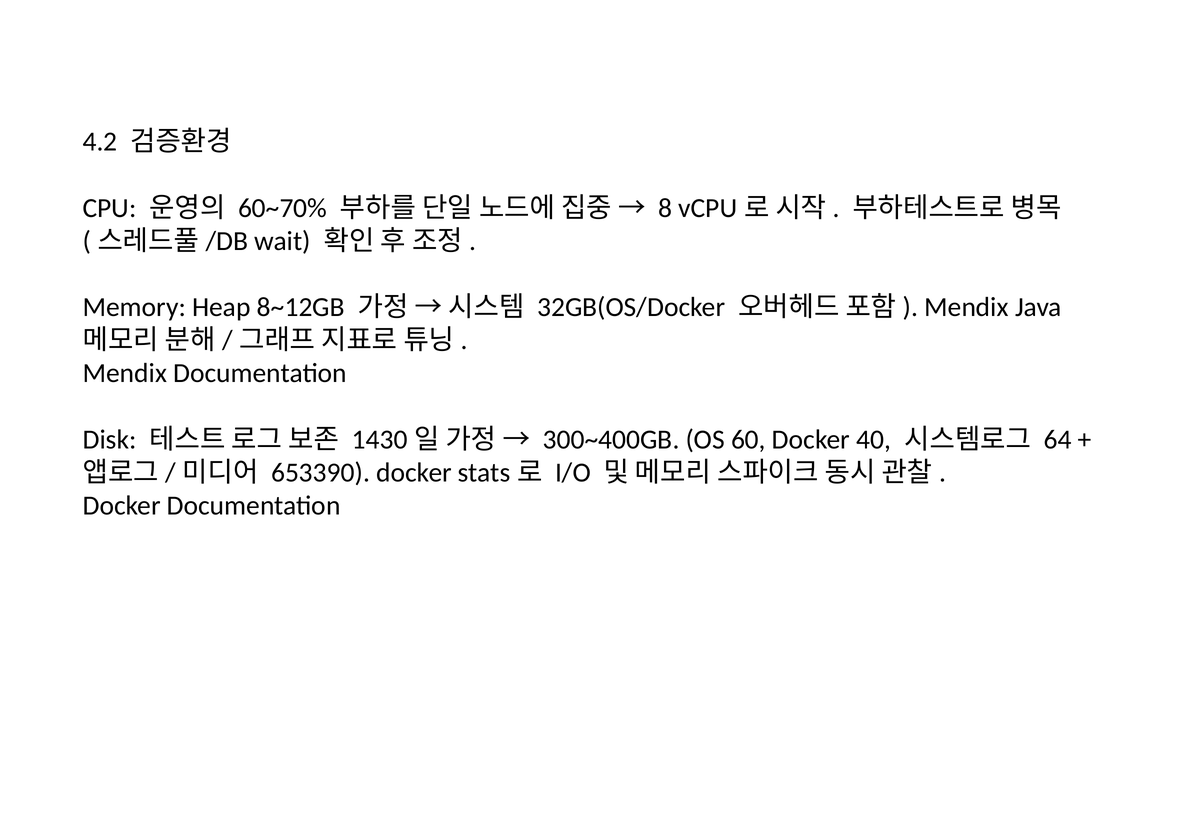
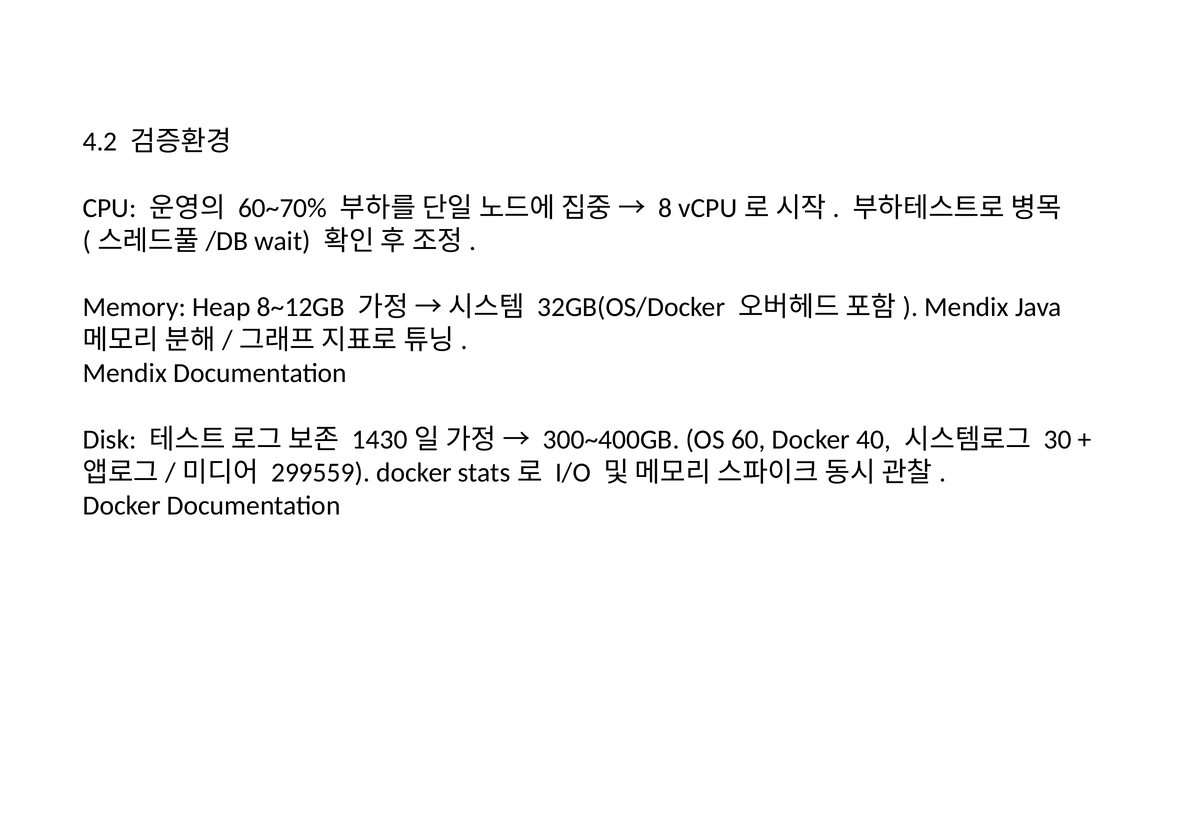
64: 64 -> 30
653390: 653390 -> 299559
